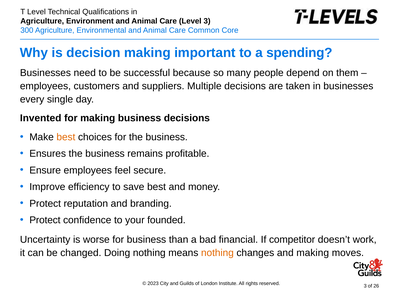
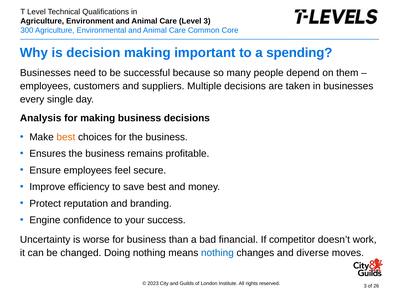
Invented: Invented -> Analysis
Protect at (45, 220): Protect -> Engine
founded: founded -> success
nothing at (217, 253) colour: orange -> blue
and making: making -> diverse
